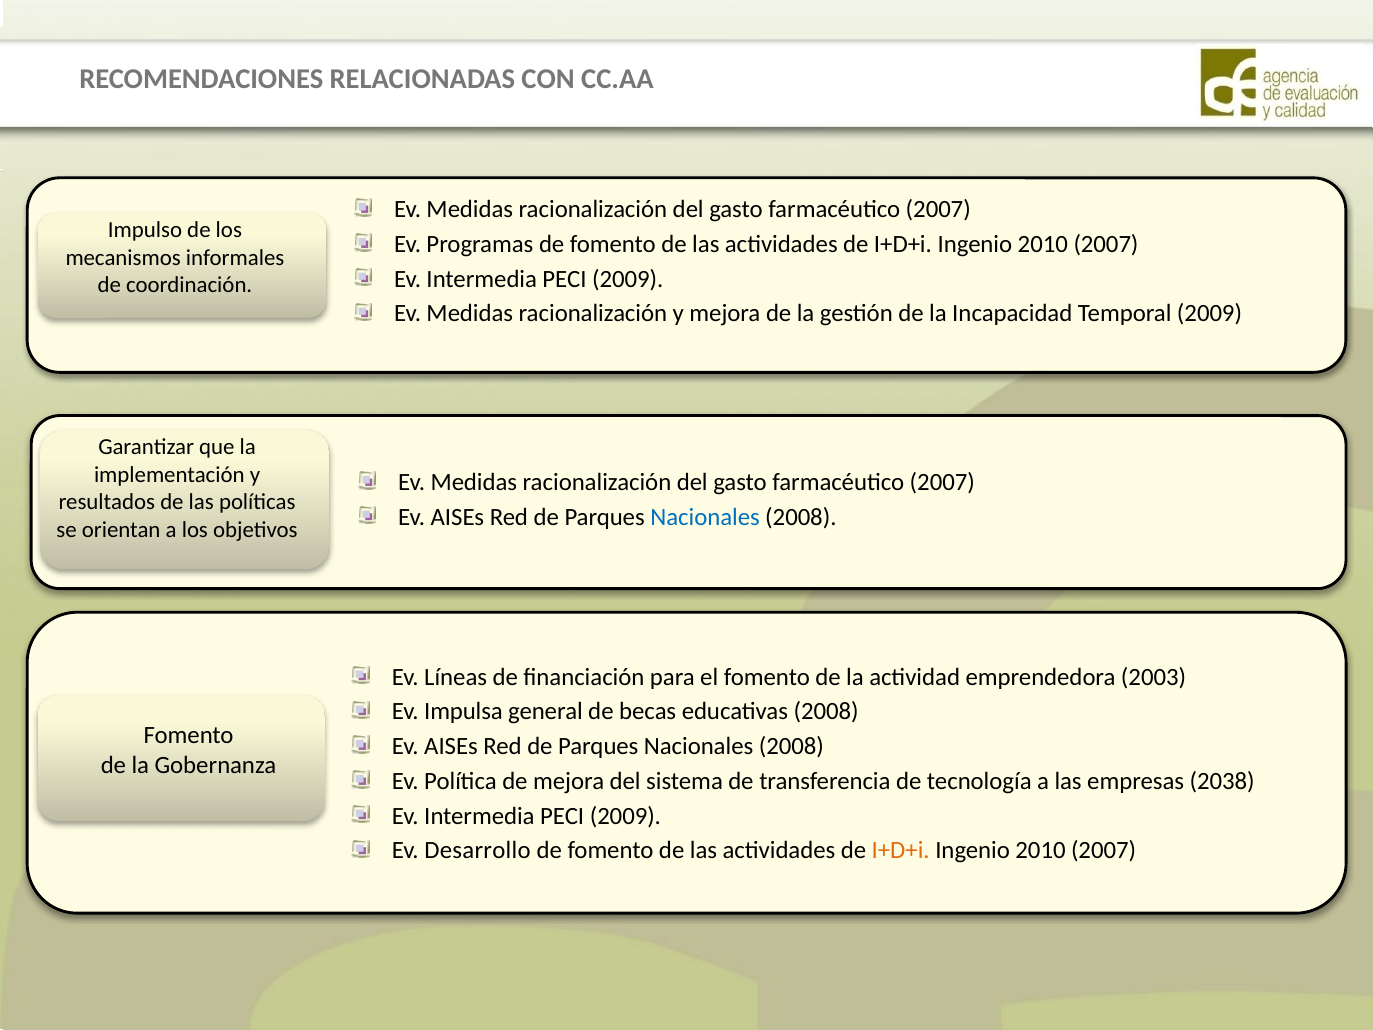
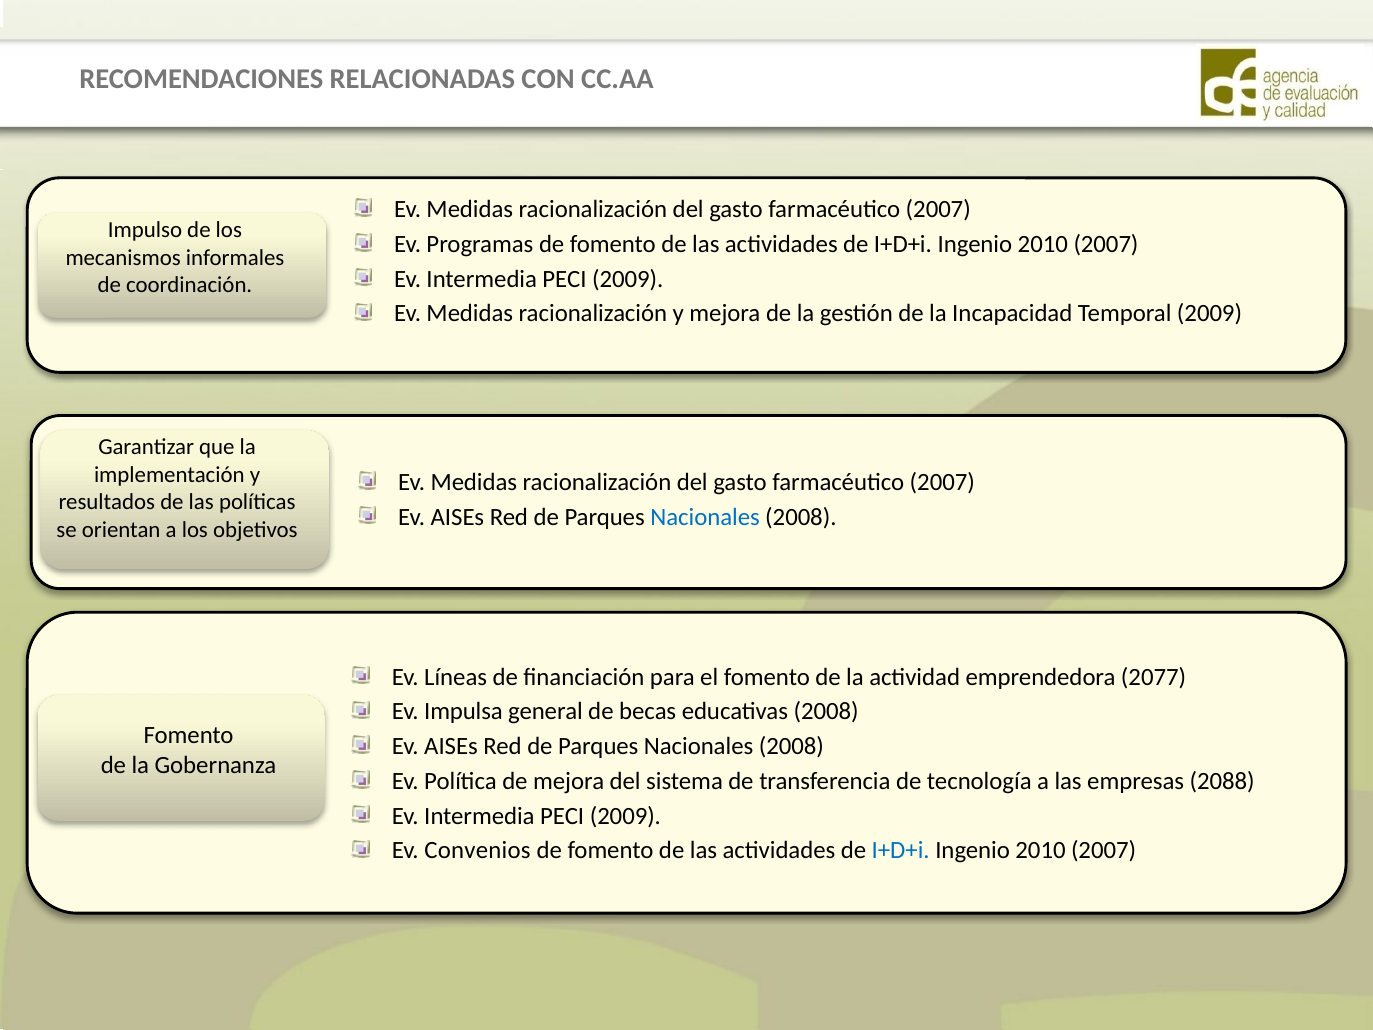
2003: 2003 -> 2077
2038: 2038 -> 2088
Desarrollo: Desarrollo -> Convenios
I+D+i at (901, 850) colour: orange -> blue
